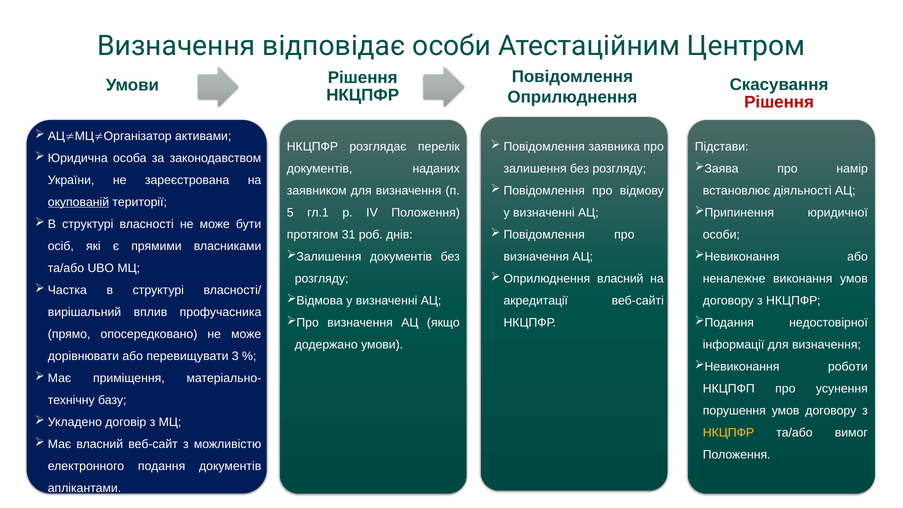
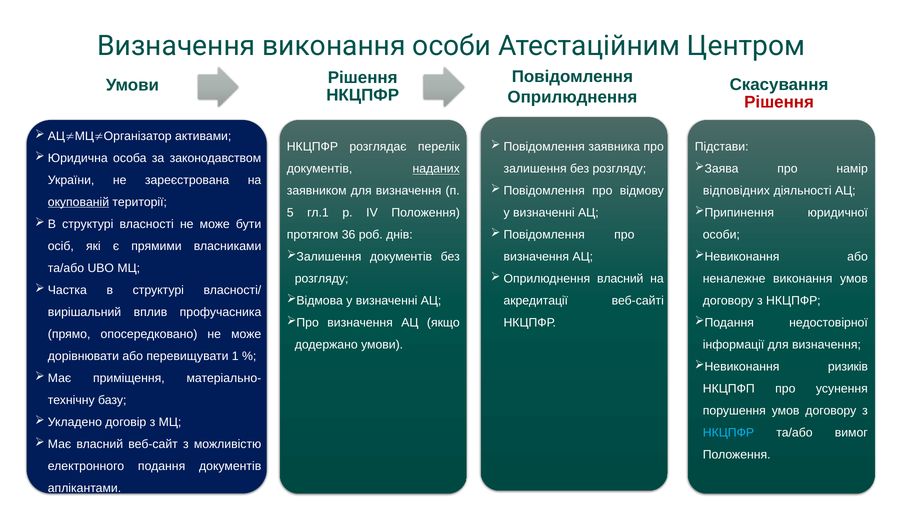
Визначення відповідає: відповідає -> виконання
наданих underline: none -> present
встановлює: встановлює -> відповідних
31: 31 -> 36
3: 3 -> 1
роботи: роботи -> ризиків
НКЦПФР at (728, 433) colour: yellow -> light blue
